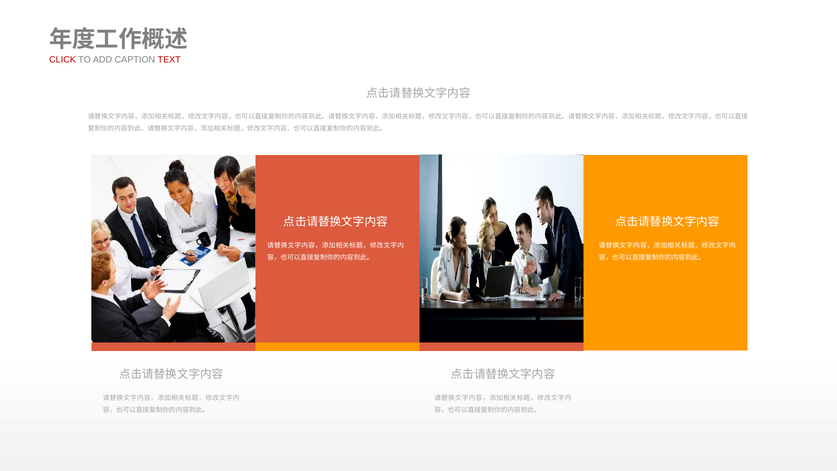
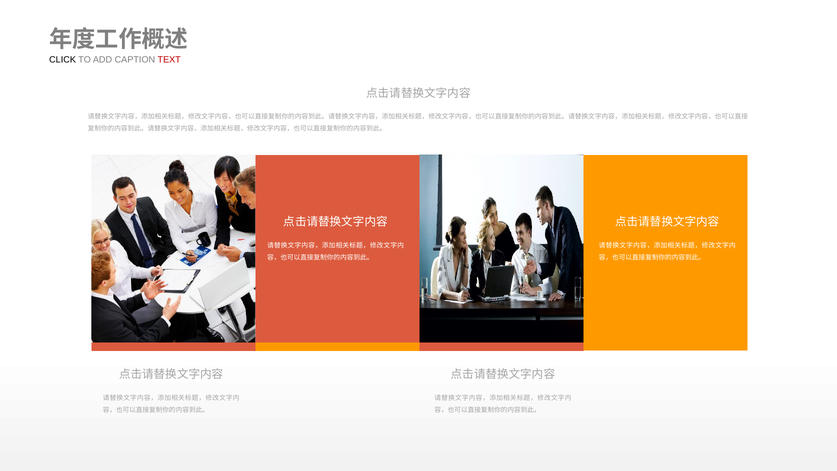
CLICK colour: red -> black
